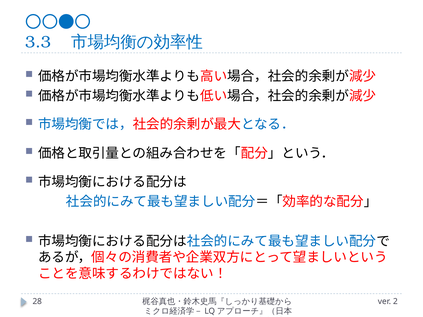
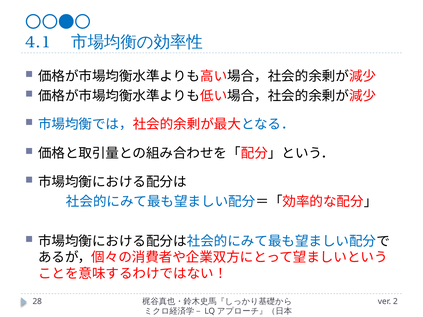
3.3: 3.3 -> 4.1
